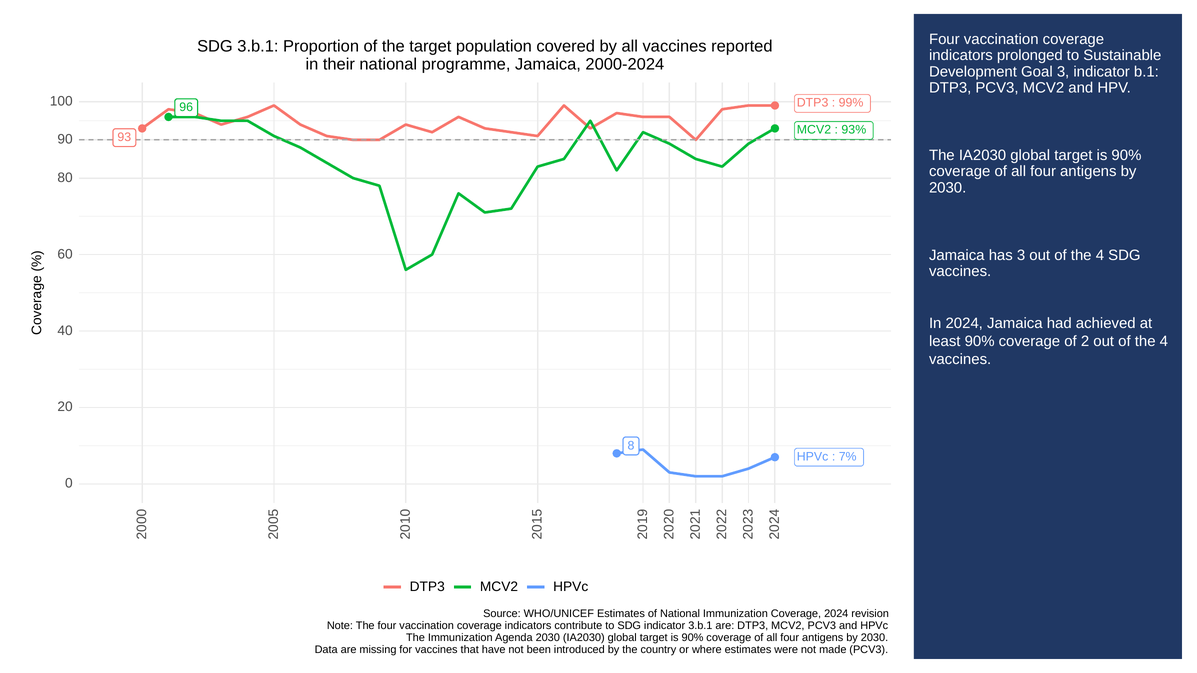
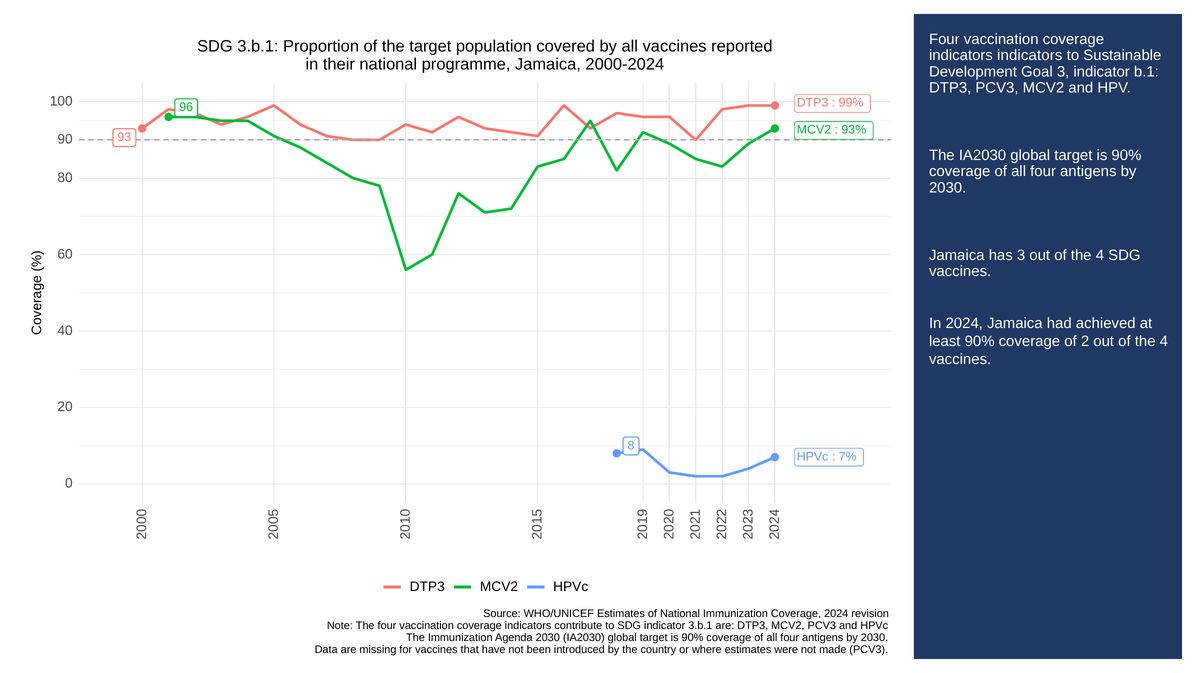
indicators prolonged: prolonged -> indicators
